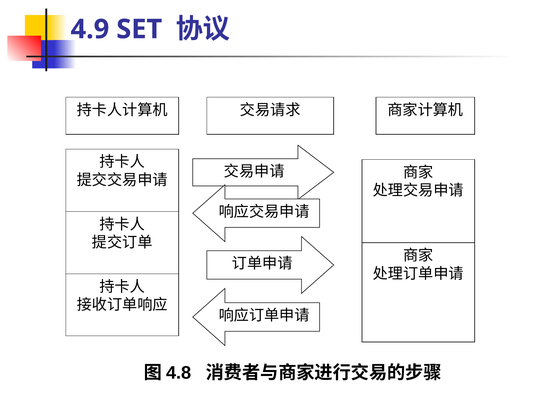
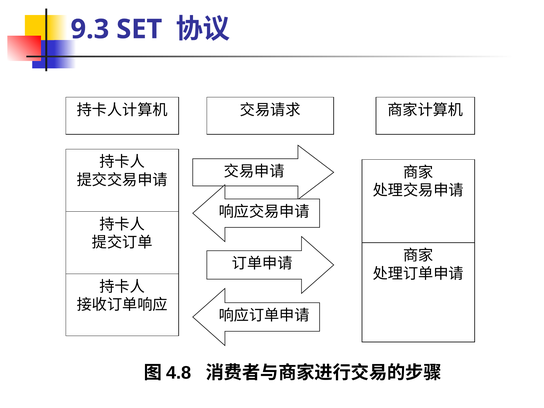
4.9: 4.9 -> 9.3
